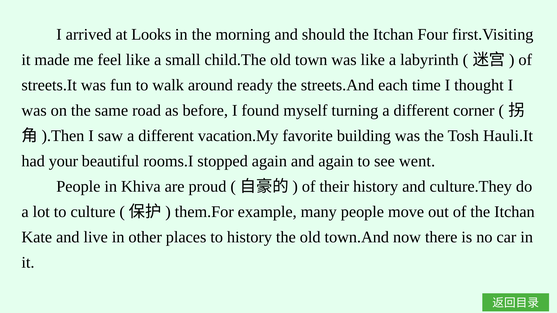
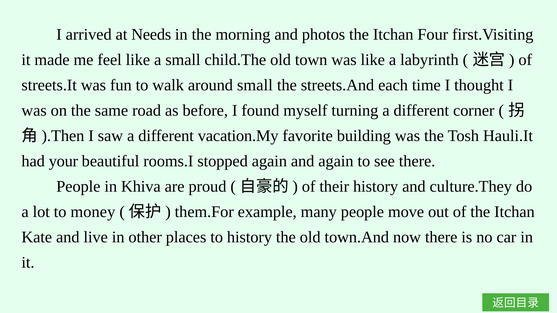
Looks: Looks -> Needs
should: should -> photos
around ready: ready -> small
see went: went -> there
culture: culture -> money
